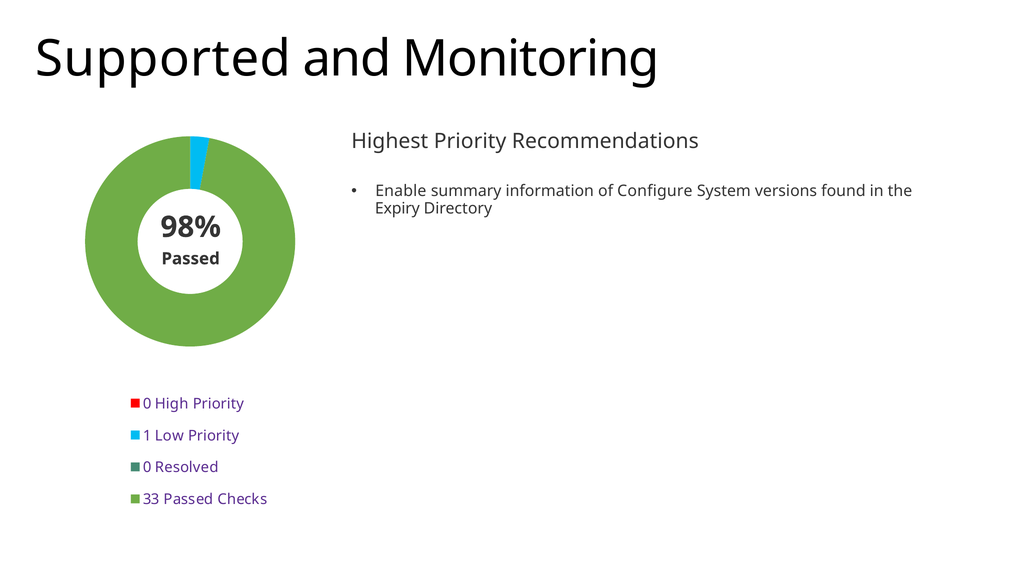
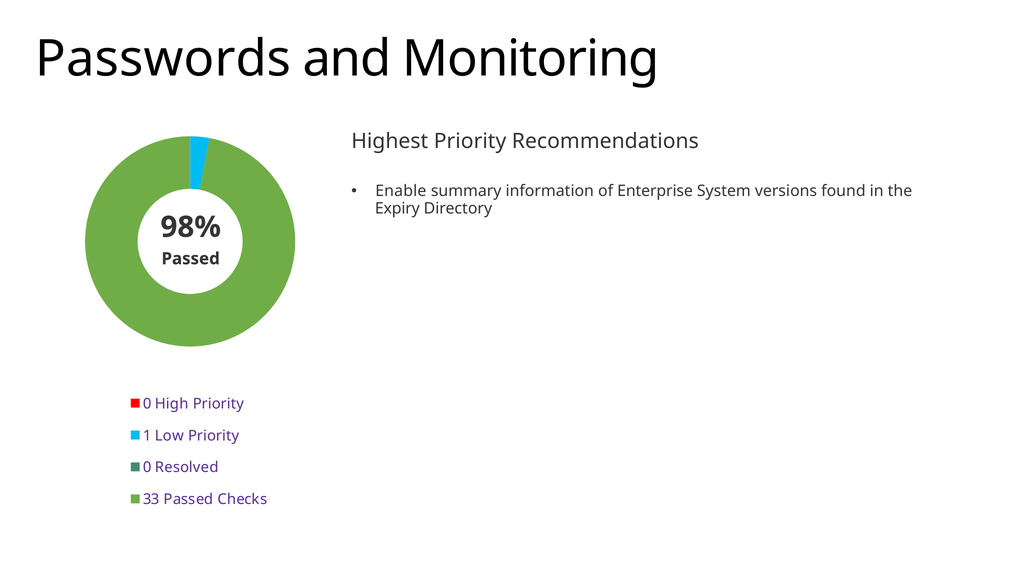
Supported: Supported -> Passwords
Configure: Configure -> Enterprise
